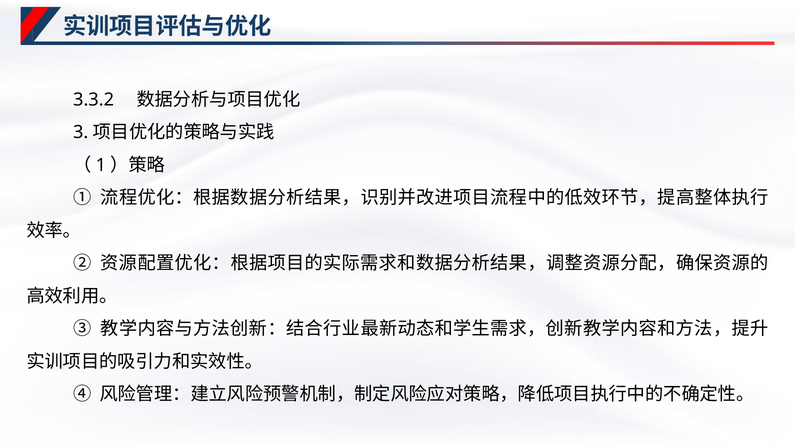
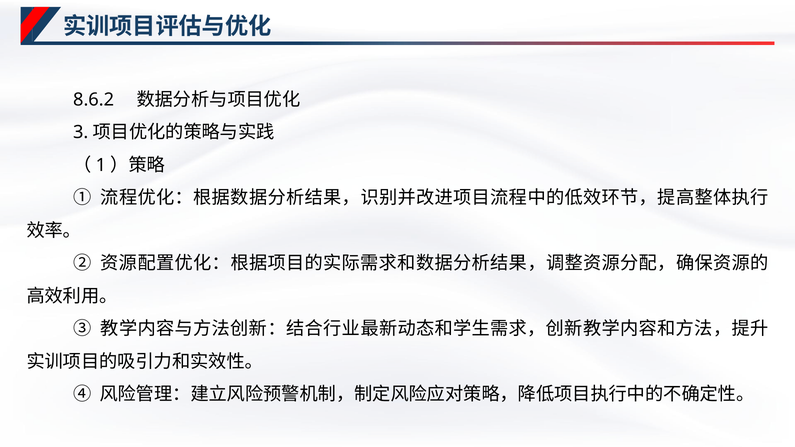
3.3.2: 3.3.2 -> 8.6.2
